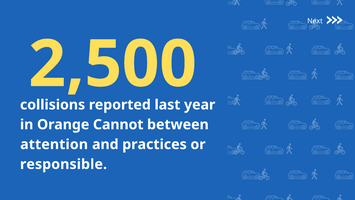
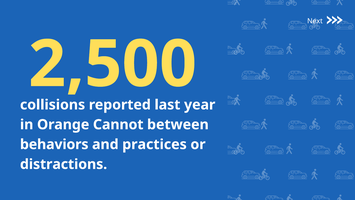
attention: attention -> behaviors
responsible: responsible -> distractions
